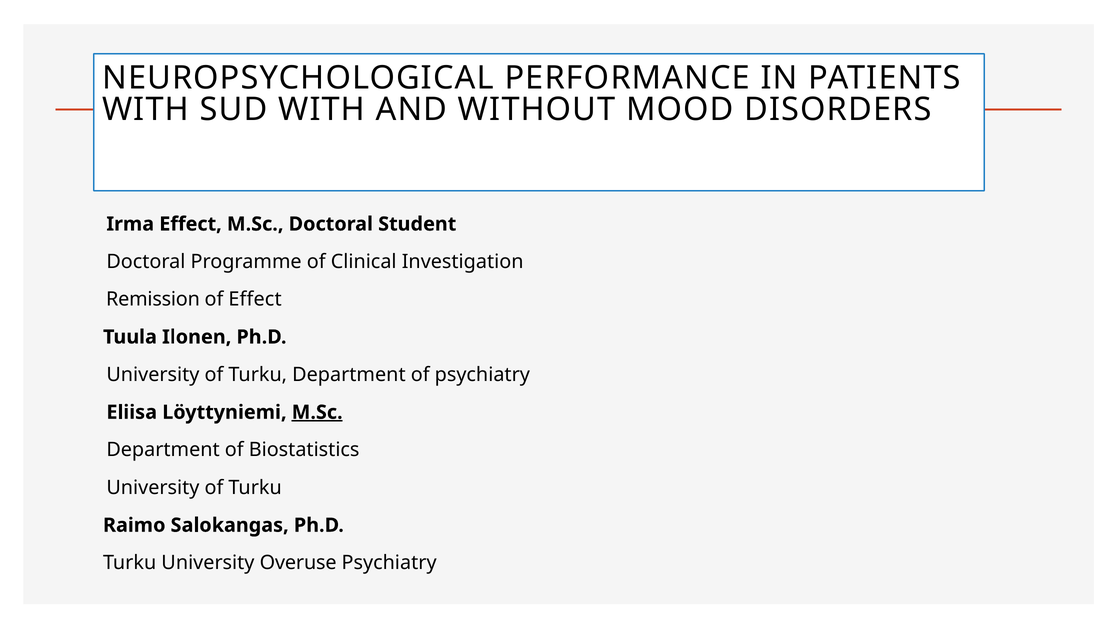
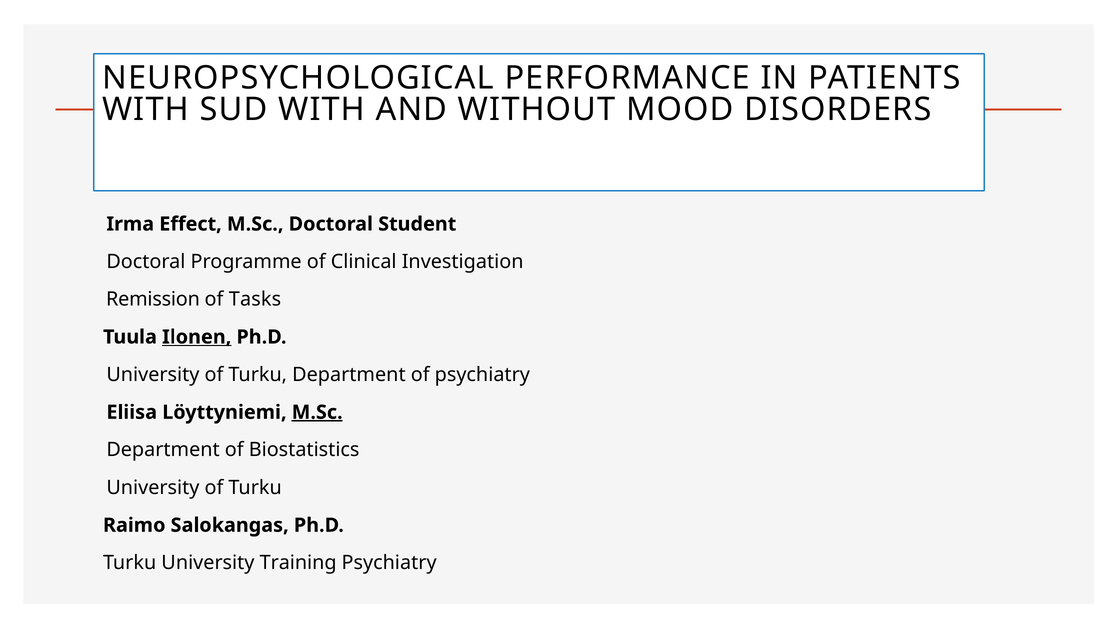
of Effect: Effect -> Tasks
Ilonen underline: none -> present
Overuse: Overuse -> Training
